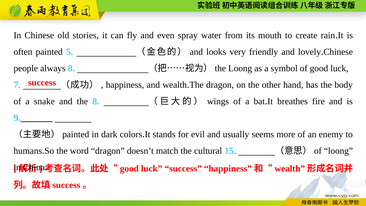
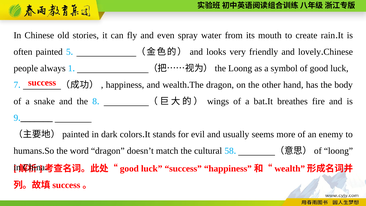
always 8: 8 -> 1
15: 15 -> 58
